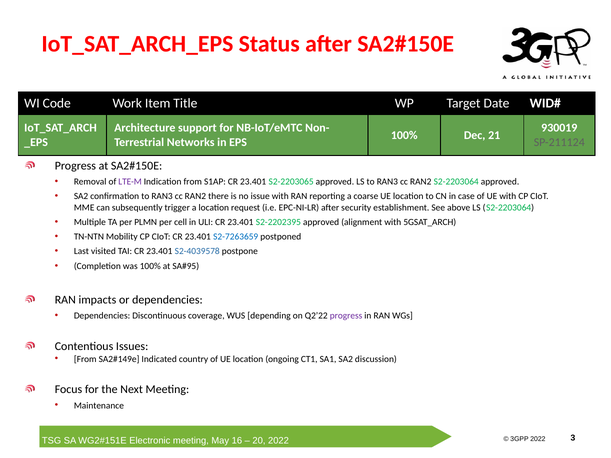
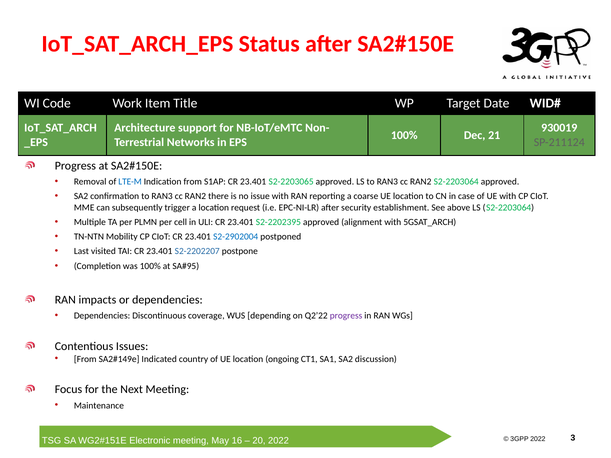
LTE-M colour: purple -> blue
S2-7263659: S2-7263659 -> S2-2902004
S2-4039578: S2-4039578 -> S2-2202207
